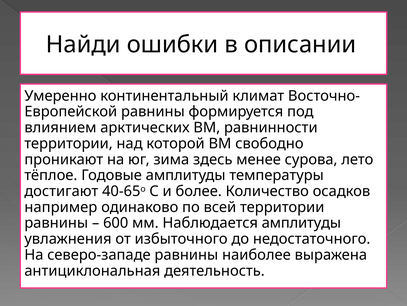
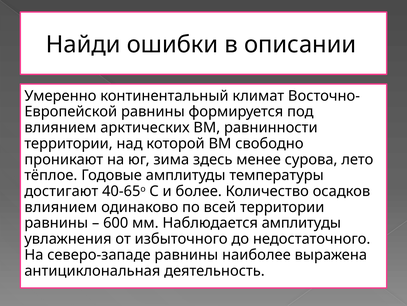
например at (61, 207): например -> влиянием
